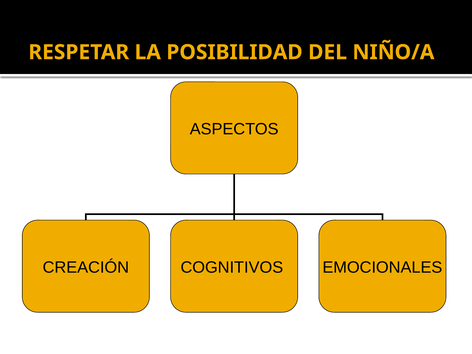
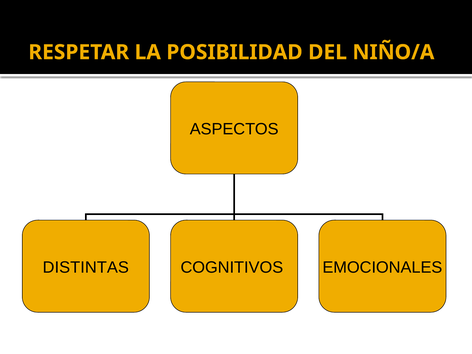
CREACIÓN: CREACIÓN -> DISTINTAS
